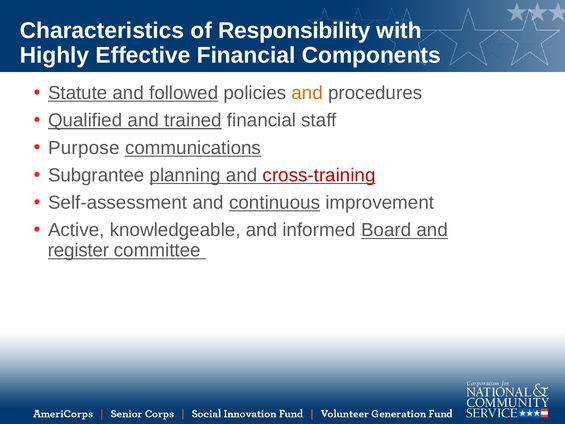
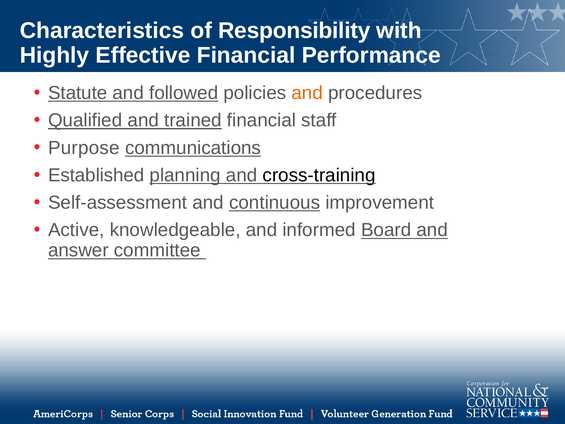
Components: Components -> Performance
Subgrantee: Subgrantee -> Established
cross-training colour: red -> black
register: register -> answer
